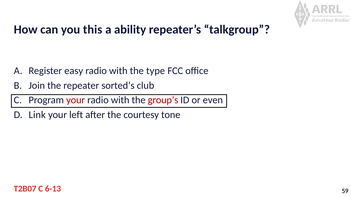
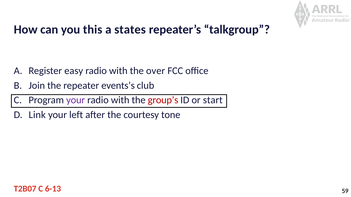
ability: ability -> states
type: type -> over
sorted’s: sorted’s -> events’s
your at (76, 100) colour: red -> purple
even: even -> start
